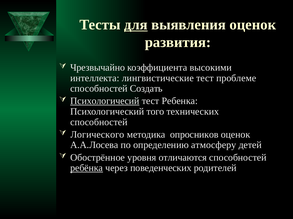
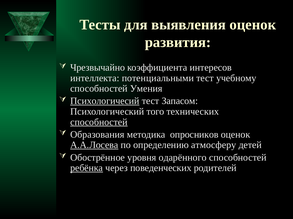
для underline: present -> none
высокими: высокими -> интересов
лингвистические: лингвистические -> потенциальными
проблеме: проблеме -> учебному
Создать: Создать -> Умения
Ребенка: Ребенка -> Запасом
способностей at (99, 122) underline: none -> present
Логического: Логического -> Образования
А.А.Лосева underline: none -> present
отличаются: отличаются -> одарённого
